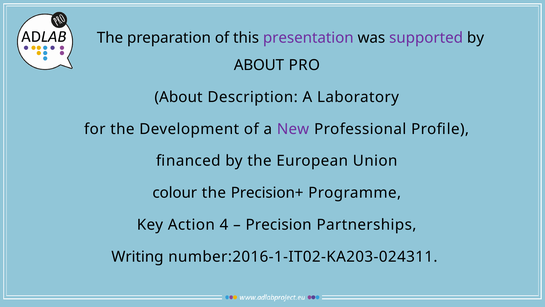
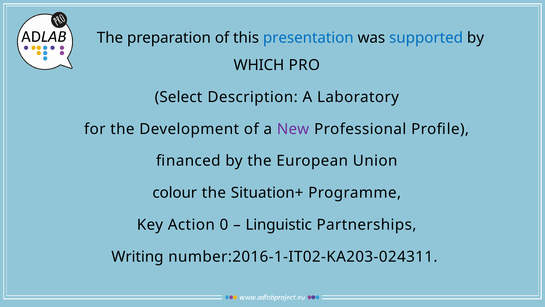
presentation colour: purple -> blue
supported colour: purple -> blue
ABOUT at (259, 65): ABOUT -> WHICH
About at (179, 97): About -> Select
Precision+: Precision+ -> Situation+
4: 4 -> 0
Precision: Precision -> Linguistic
